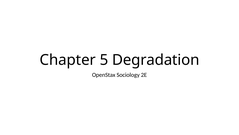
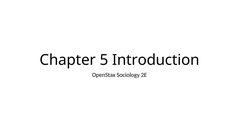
Degradation: Degradation -> Introduction
